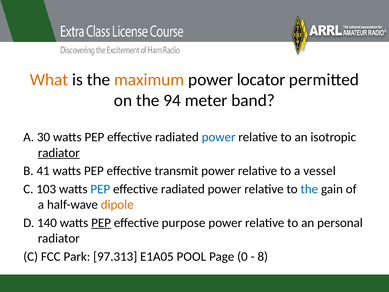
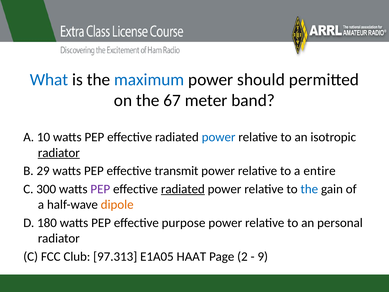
What colour: orange -> blue
maximum colour: orange -> blue
locator: locator -> should
94: 94 -> 67
30: 30 -> 10
41: 41 -> 29
vessel: vessel -> entire
103: 103 -> 300
PEP at (100, 189) colour: blue -> purple
radiated at (183, 189) underline: none -> present
140: 140 -> 180
PEP at (101, 223) underline: present -> none
Park: Park -> Club
POOL: POOL -> HAAT
0: 0 -> 2
8: 8 -> 9
